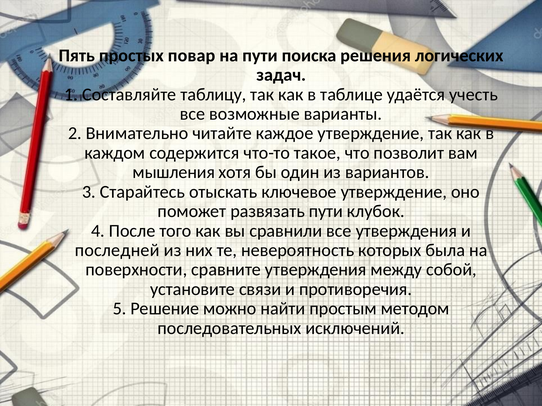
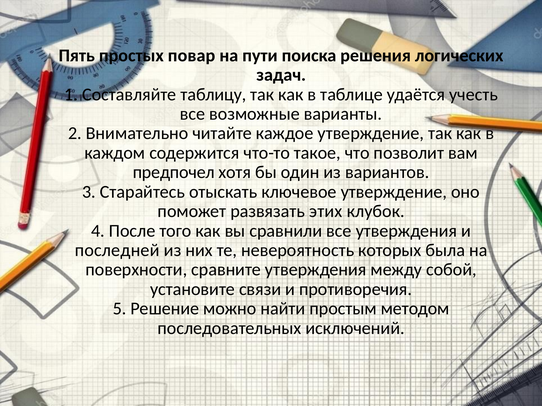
мышления: мышления -> предпочел
развязать пути: пути -> этих
